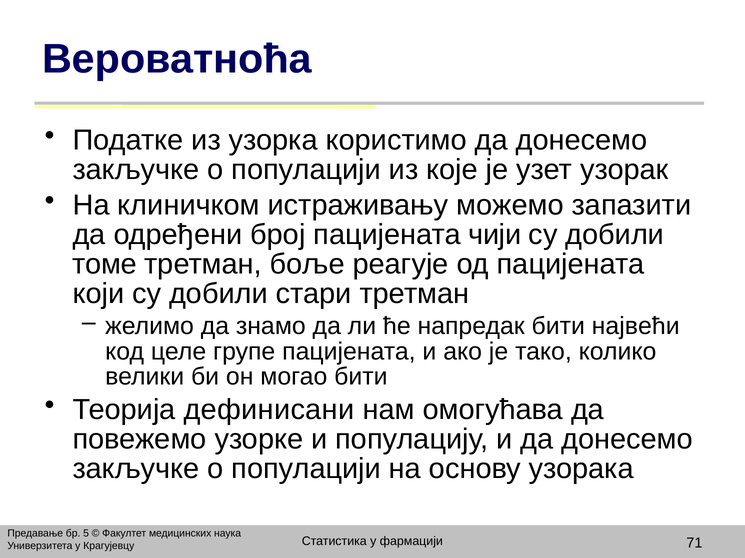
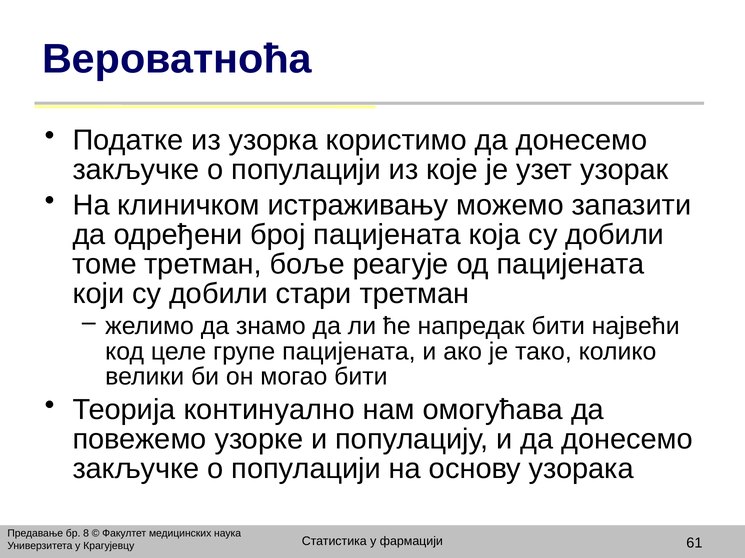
чији: чији -> која
дефинисани: дефинисани -> континуално
5: 5 -> 8
71: 71 -> 61
